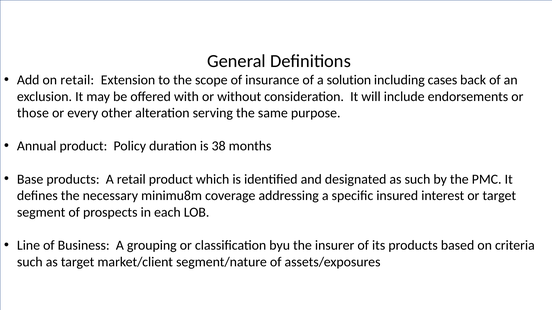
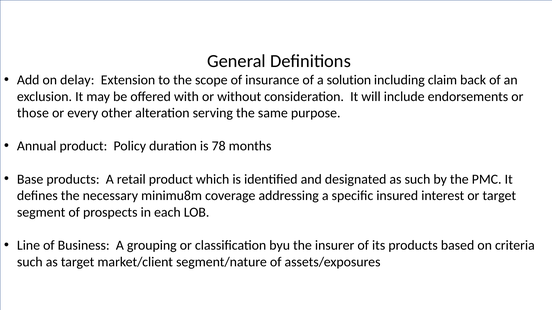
on retail: retail -> delay
cases: cases -> claim
38: 38 -> 78
